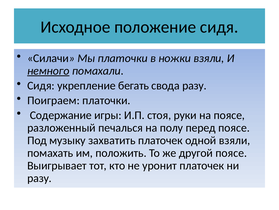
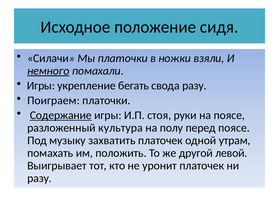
Сидя at (41, 85): Сидя -> Игры
Содержание underline: none -> present
печалься: печалься -> культура
одной взяли: взяли -> утрам
другой поясе: поясе -> левой
